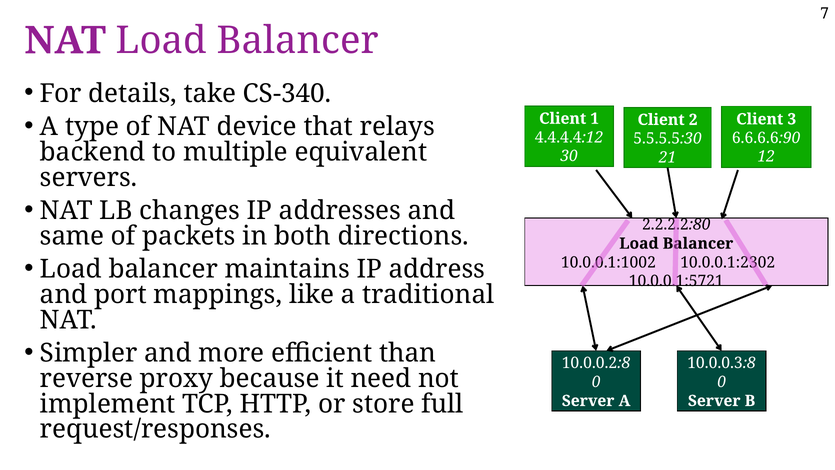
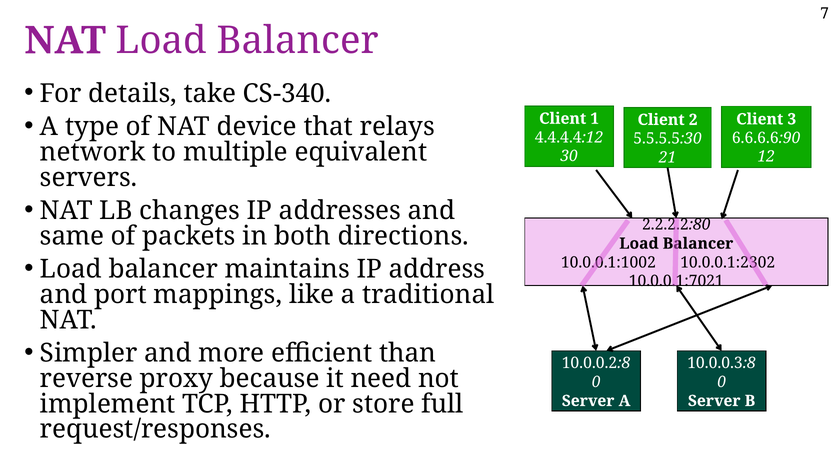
backend: backend -> network
10.0.0.1:5721: 10.0.0.1:5721 -> 10.0.0.1:7021
